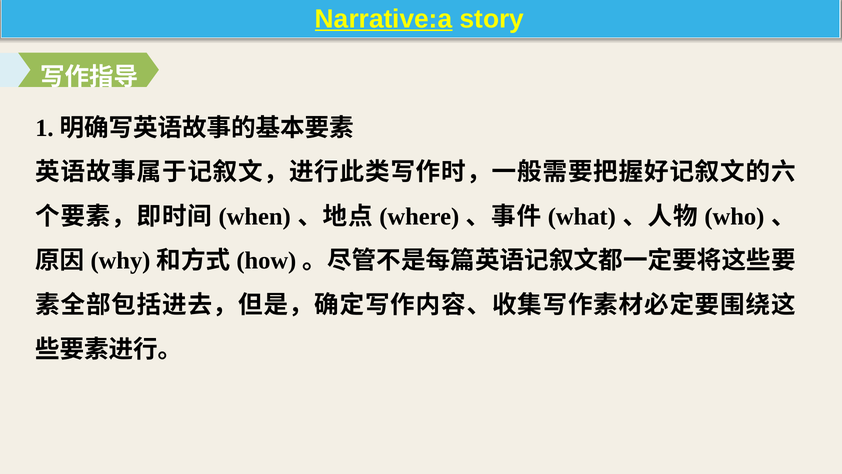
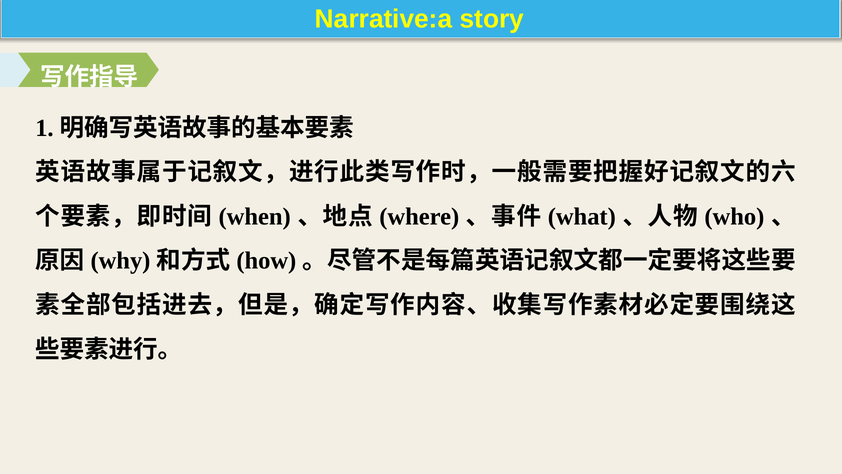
Narrative:a underline: present -> none
